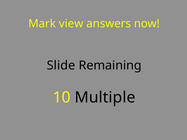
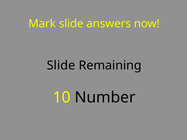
Mark view: view -> slide
Multiple: Multiple -> Number
